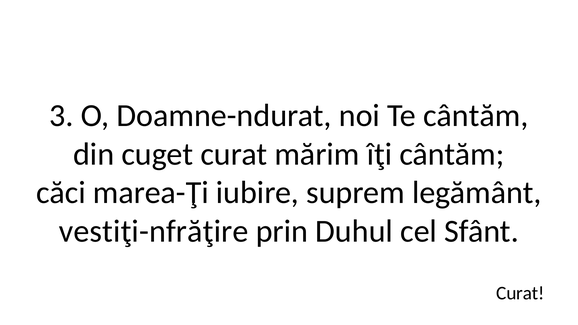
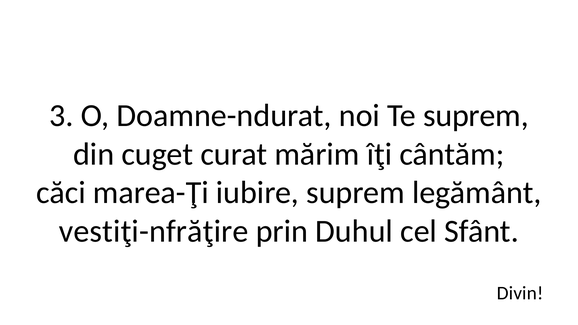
Te cântăm: cântăm -> suprem
Curat at (520, 293): Curat -> Divin
